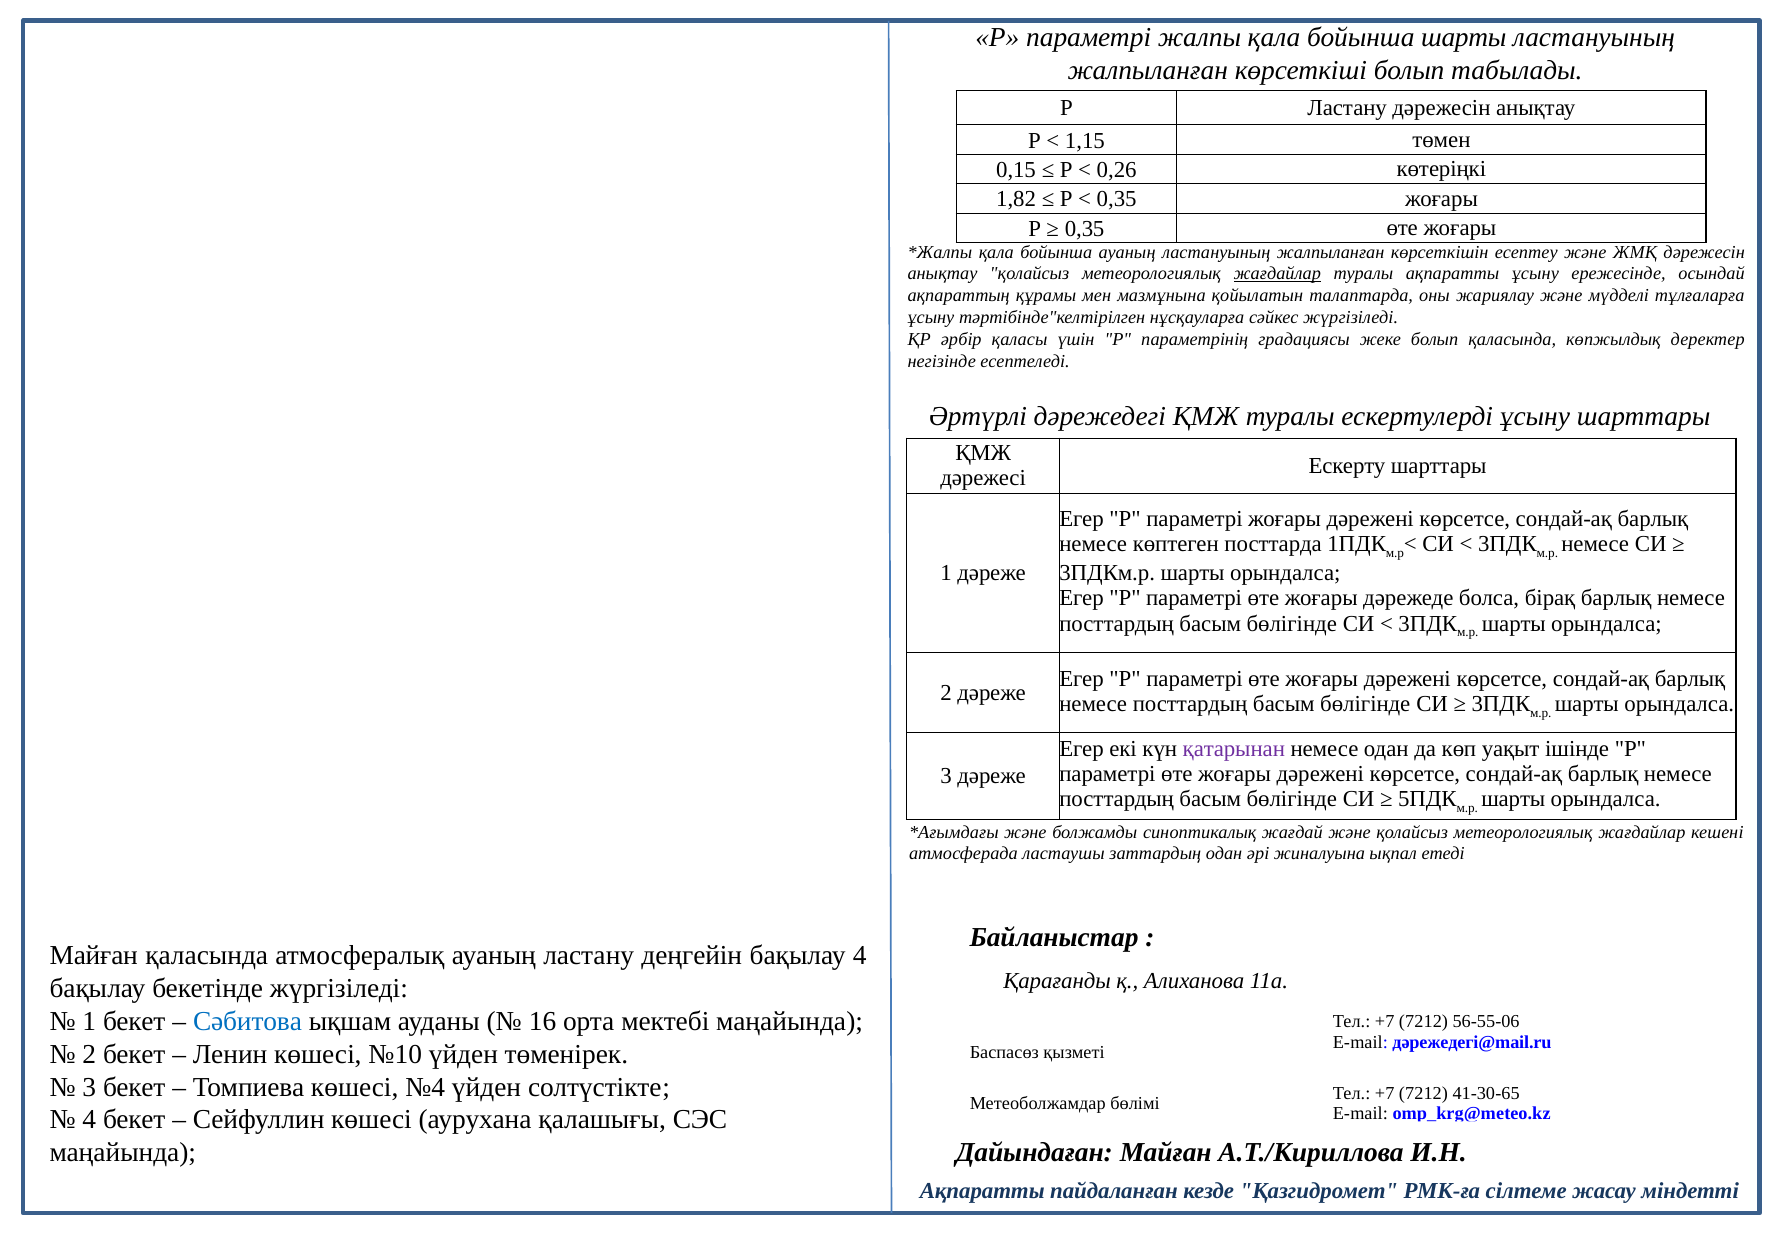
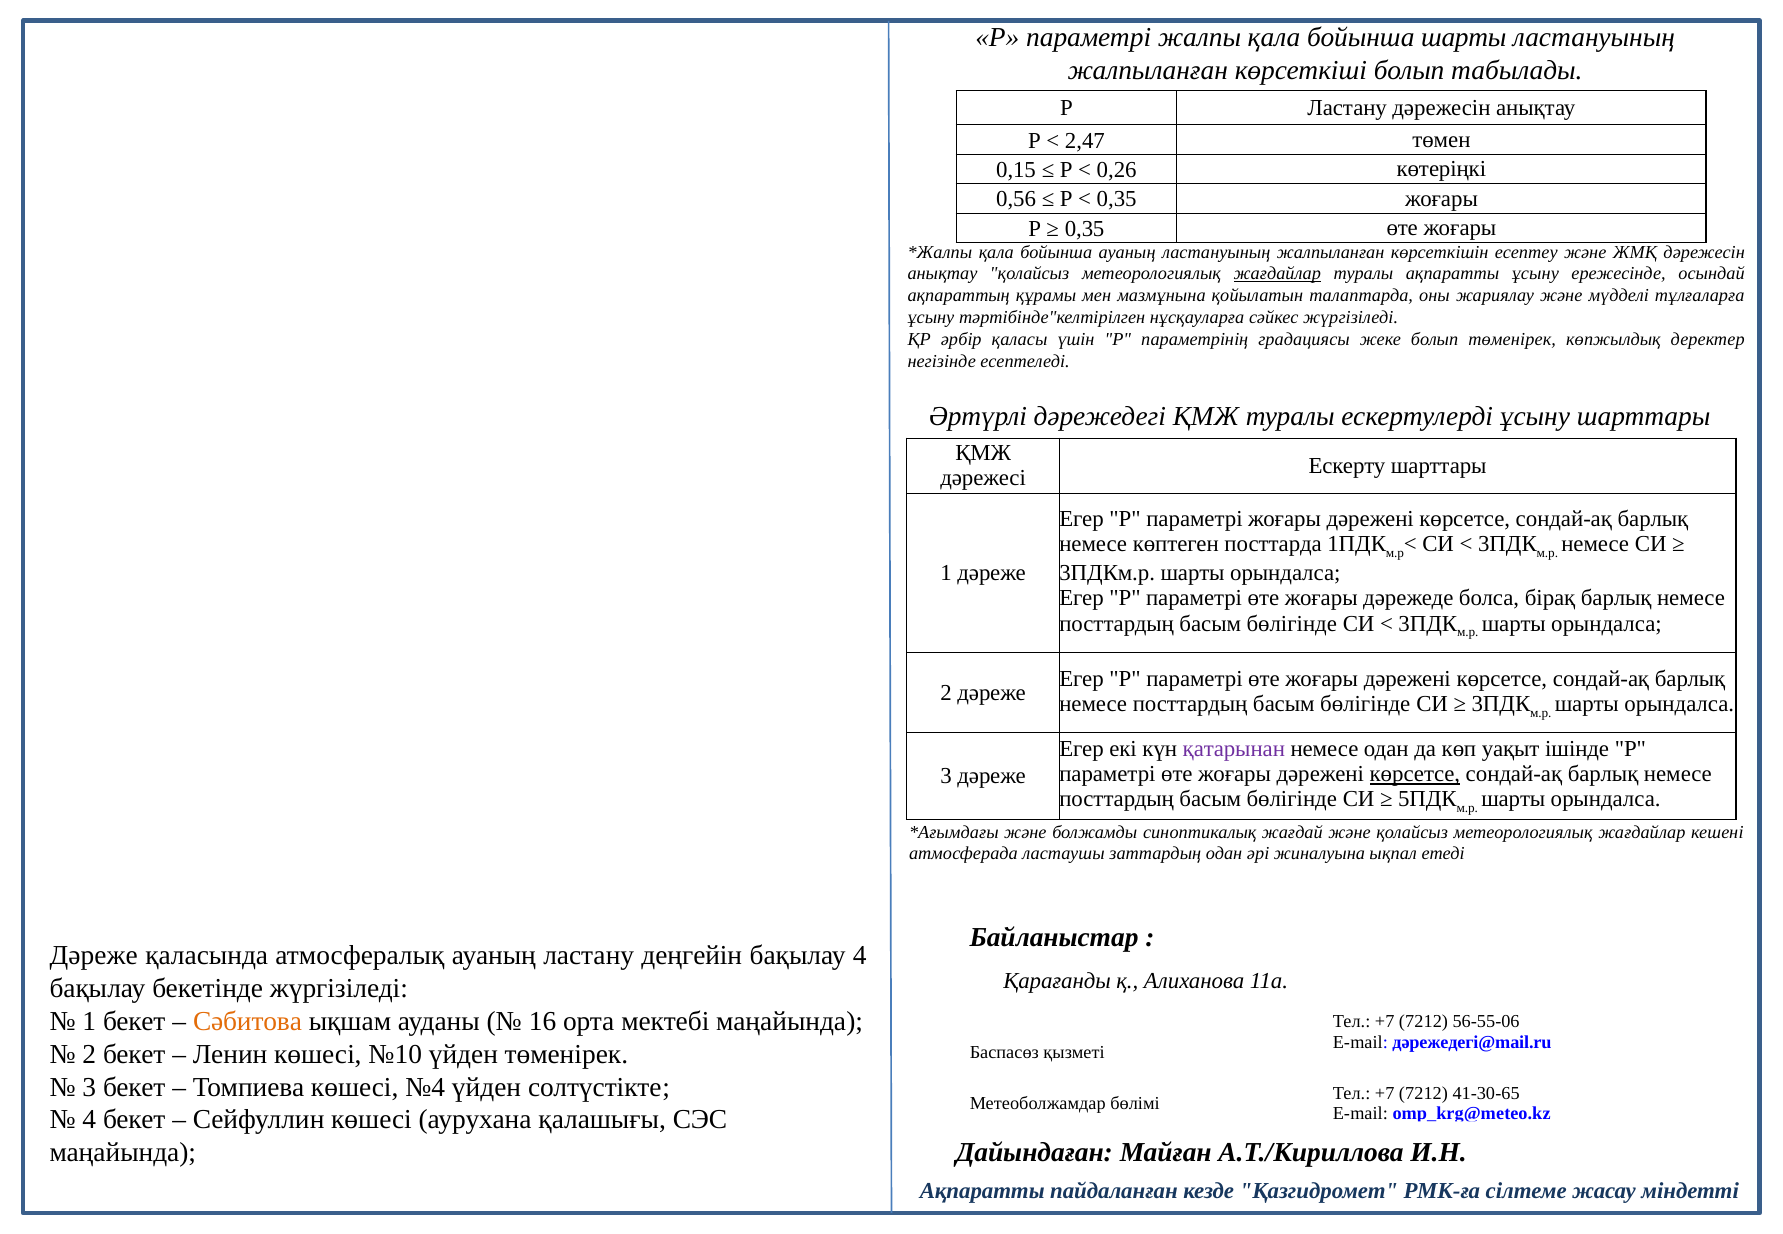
1,15: 1,15 -> 2,47
1,82: 1,82 -> 0,56
болып қаласында: қаласында -> төменірек
көрсетсе at (1415, 774) underline: none -> present
Майған at (94, 956): Майған -> Дәреже
Сәбитова colour: blue -> orange
